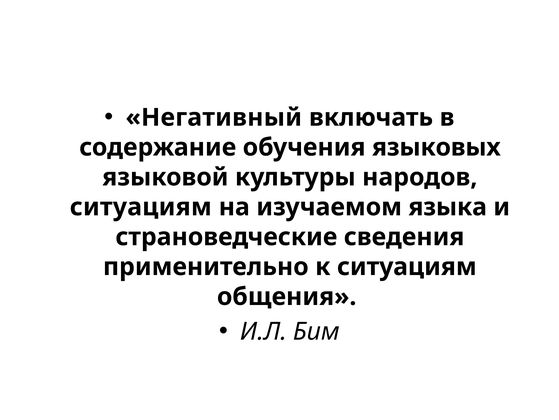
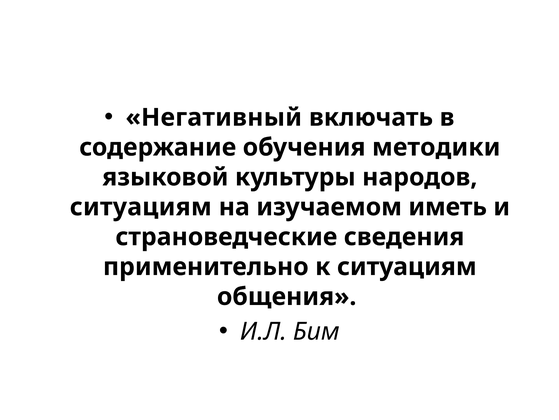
языковых: языковых -> методики
языка: языка -> иметь
